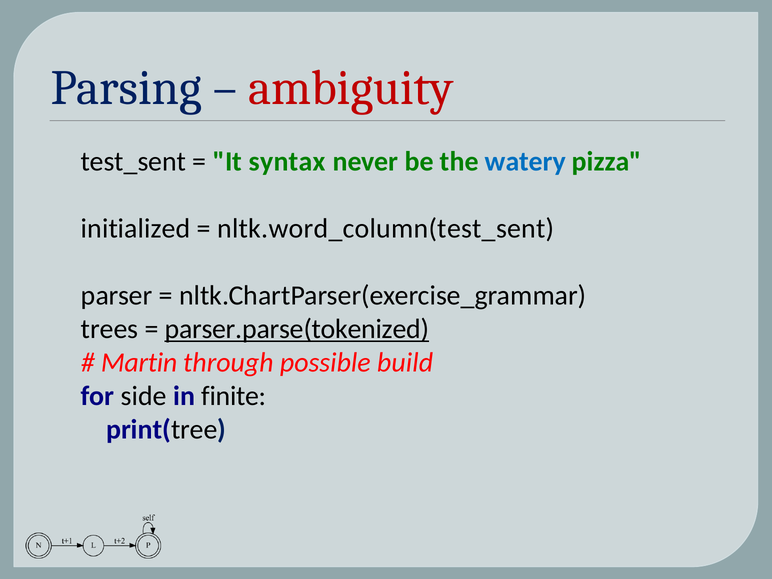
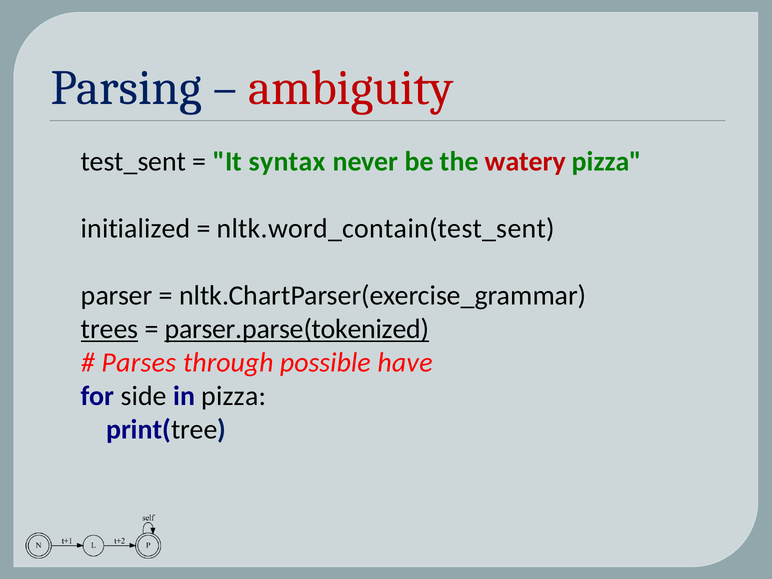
watery colour: blue -> red
nltk.word_column(test_sent: nltk.word_column(test_sent -> nltk.word_contain(test_sent
trees underline: none -> present
Martin: Martin -> Parses
build: build -> have
in finite: finite -> pizza
